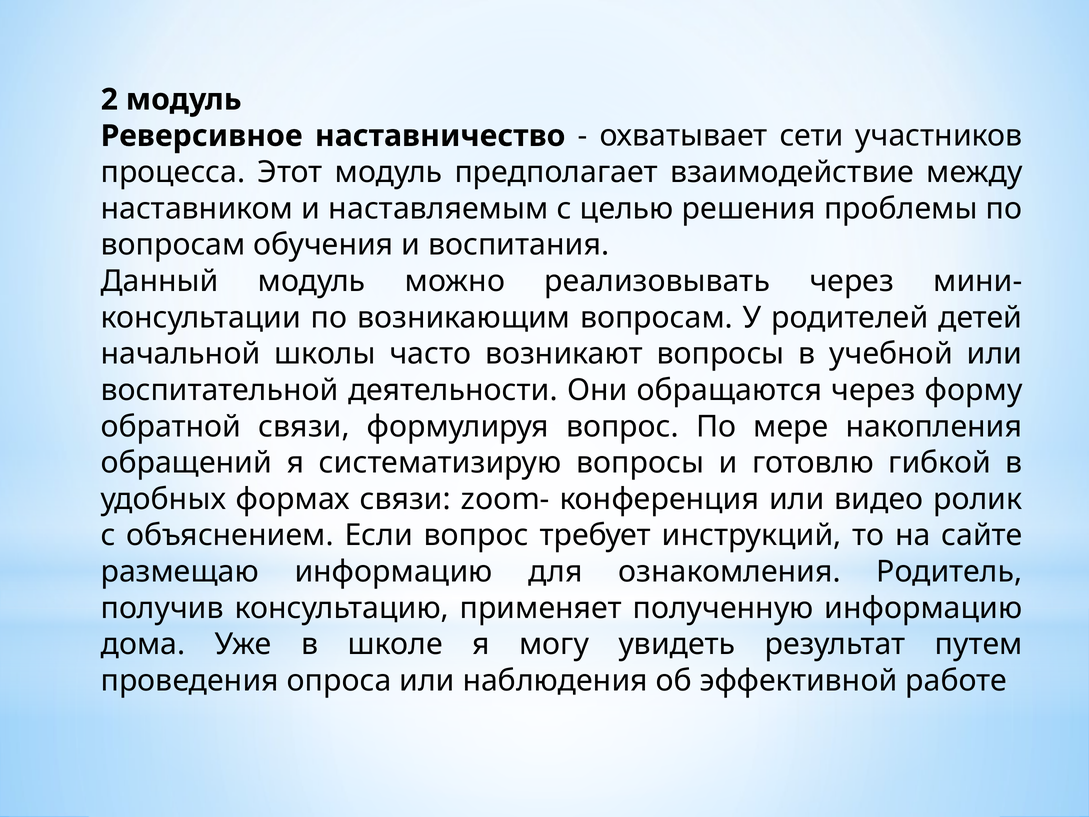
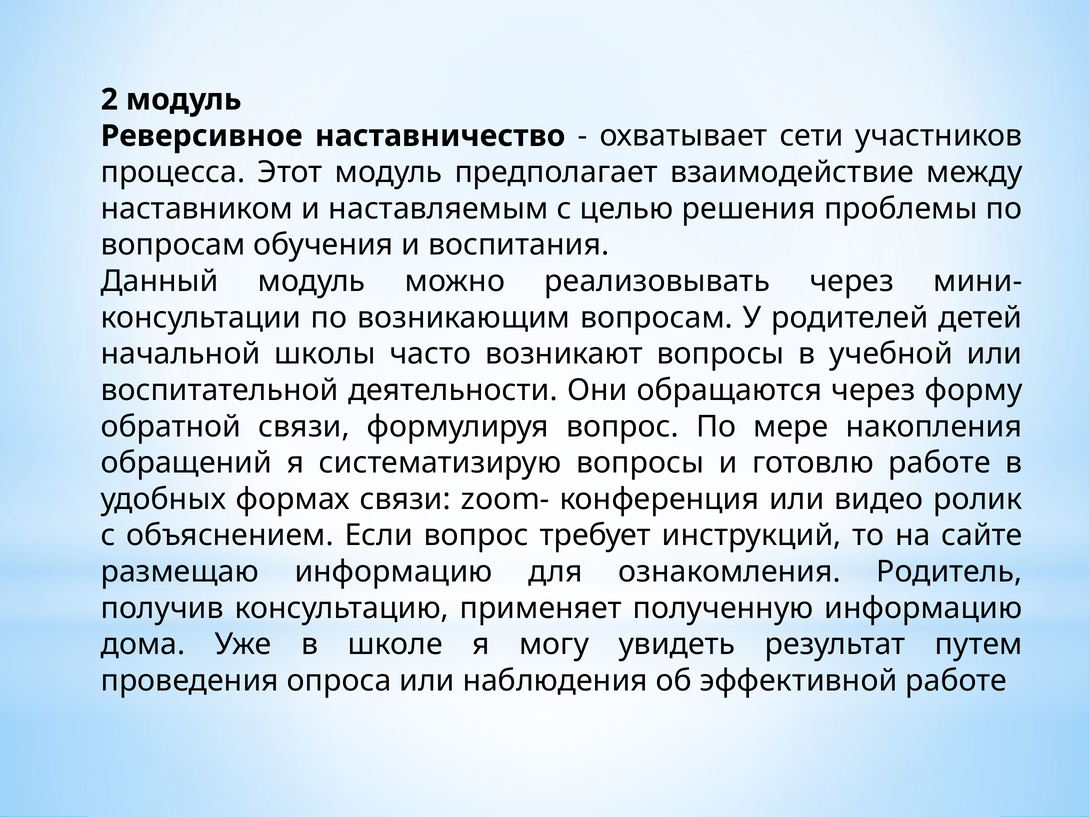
готовлю гибкой: гибкой -> работе
